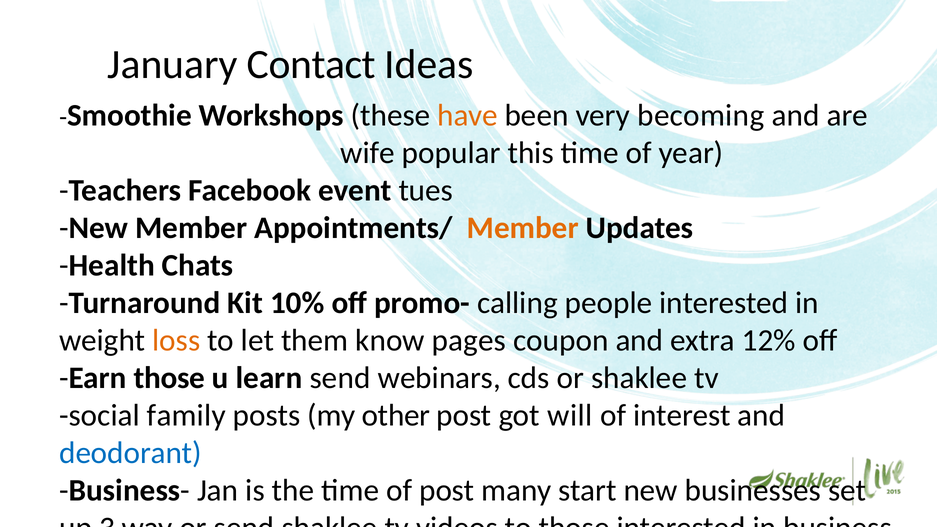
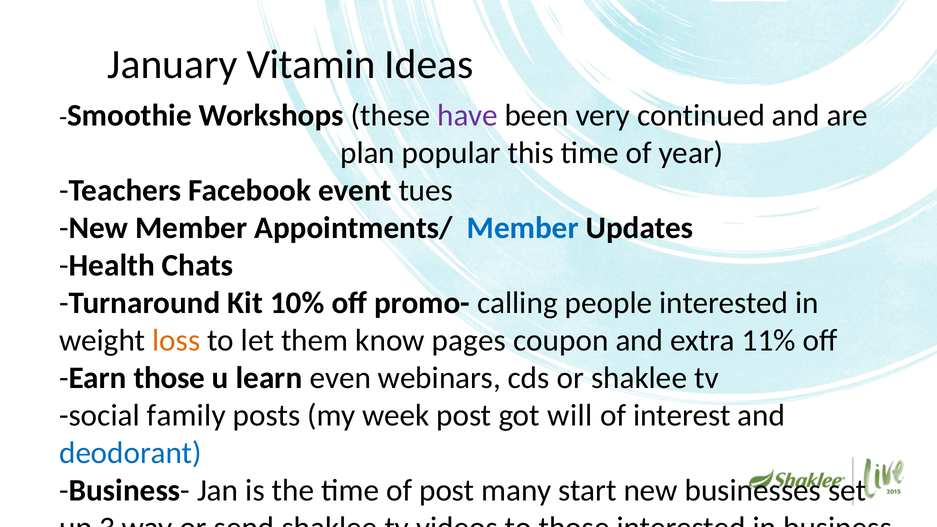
Contact: Contact -> Vitamin
have colour: orange -> purple
becoming: becoming -> continued
wife: wife -> plan
Member at (523, 228) colour: orange -> blue
12%: 12% -> 11%
learn send: send -> even
other: other -> week
